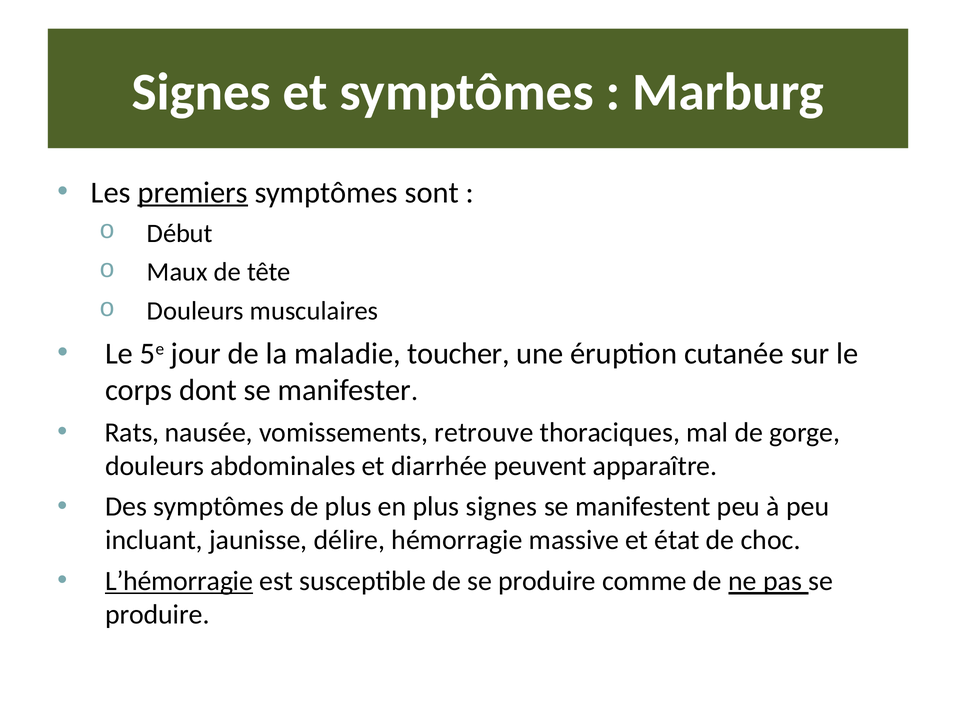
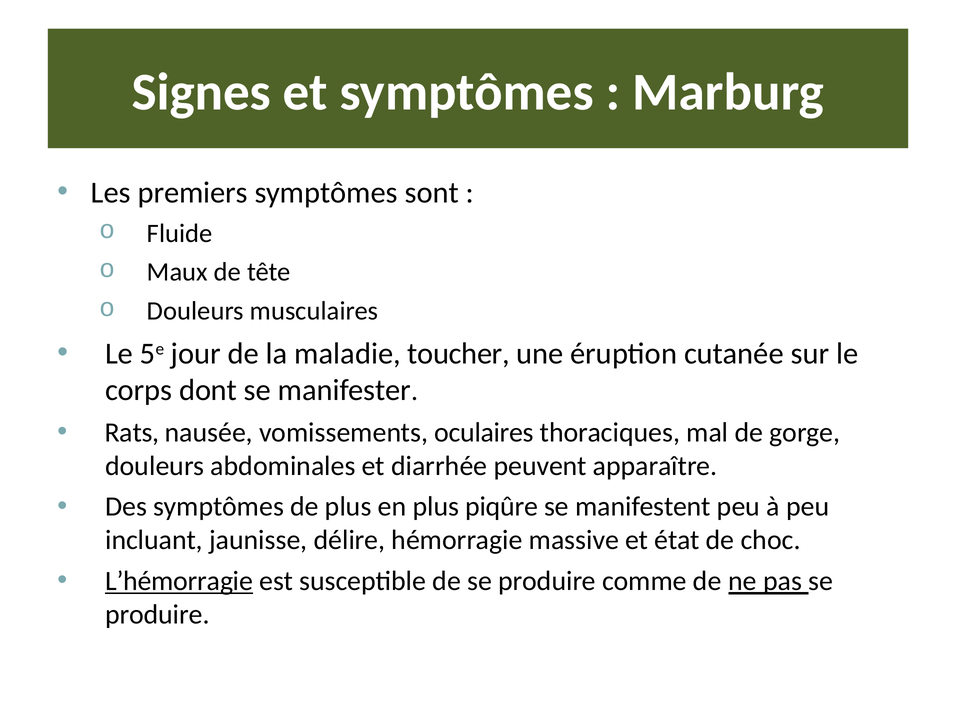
premiers underline: present -> none
Début: Début -> Fluide
retrouve: retrouve -> oculaires
plus signes: signes -> piqûre
